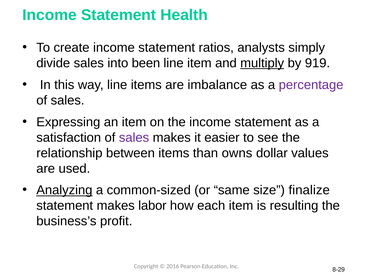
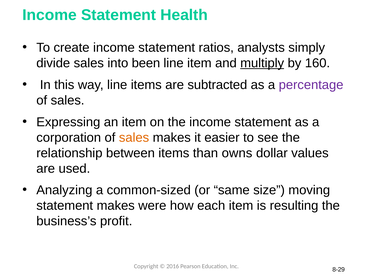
919: 919 -> 160
imbalance: imbalance -> subtracted
satisfaction: satisfaction -> corporation
sales at (134, 138) colour: purple -> orange
Analyzing underline: present -> none
finalize: finalize -> moving
labor: labor -> were
